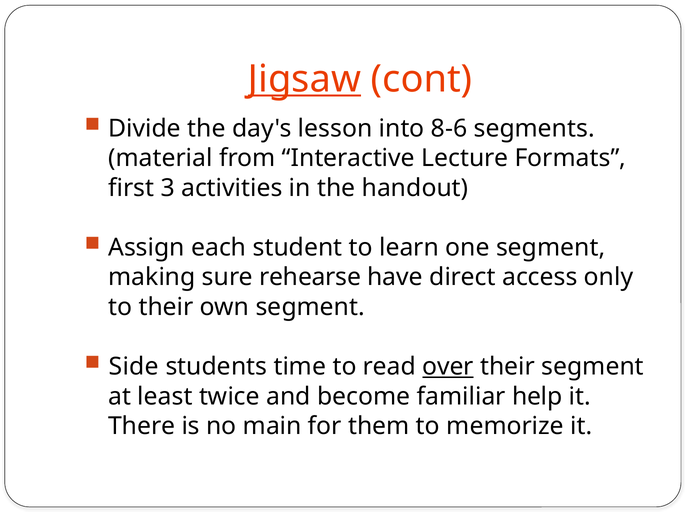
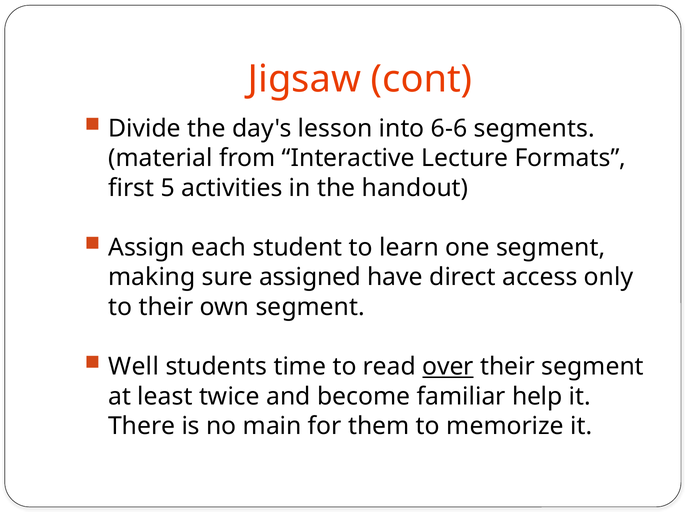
Jigsaw underline: present -> none
8-6: 8-6 -> 6-6
3: 3 -> 5
rehearse: rehearse -> assigned
Side: Side -> Well
